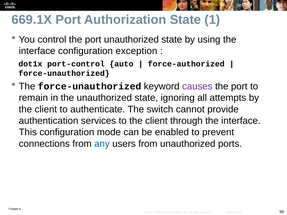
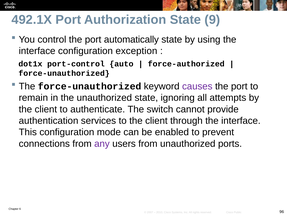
669.1X: 669.1X -> 492.1X
1: 1 -> 9
port unauthorized: unauthorized -> automatically
any colour: blue -> purple
